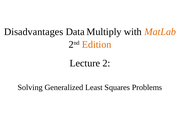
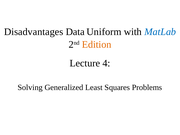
Multiply: Multiply -> Uniform
MatLab colour: orange -> blue
2: 2 -> 4
